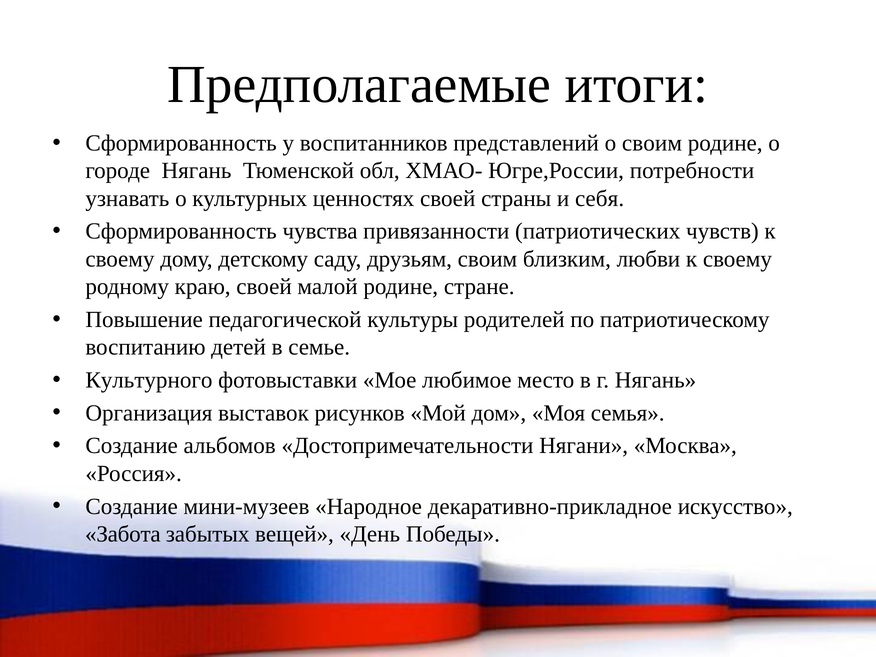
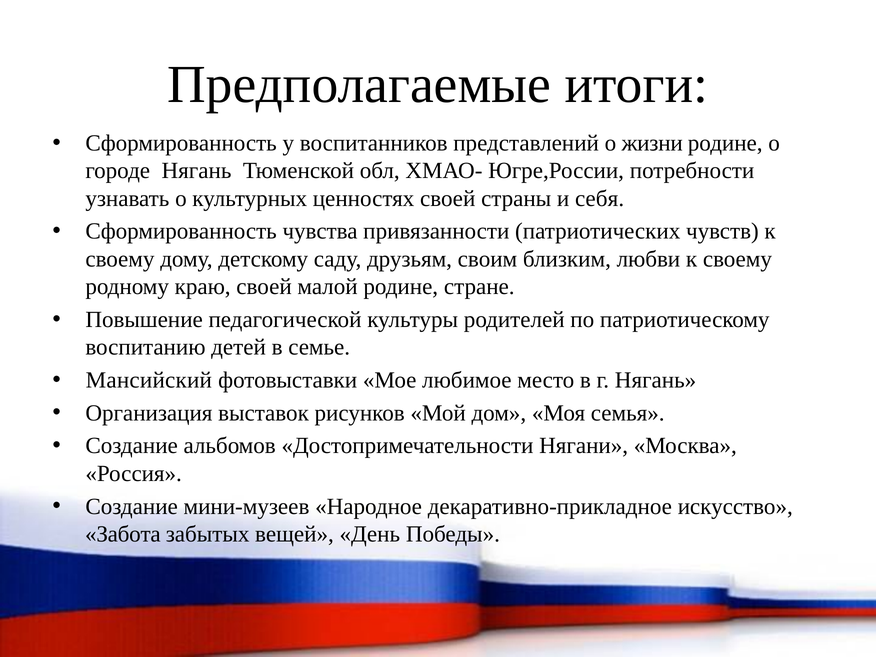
о своим: своим -> жизни
Культурного: Культурного -> Мансийский
